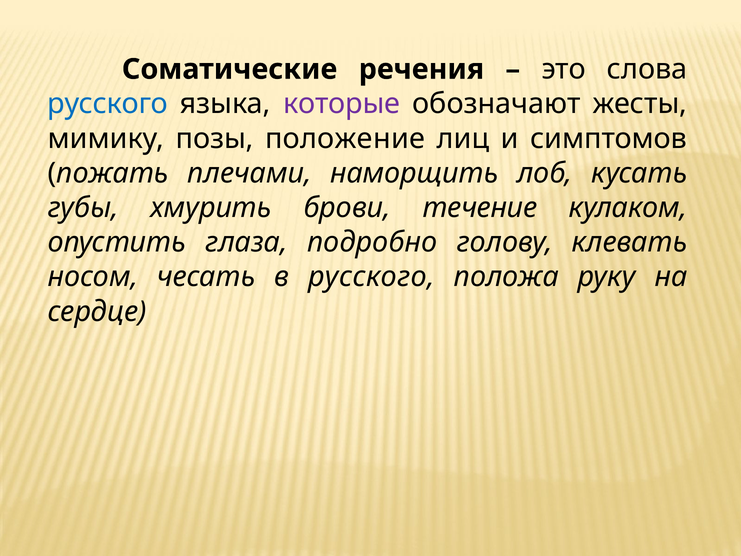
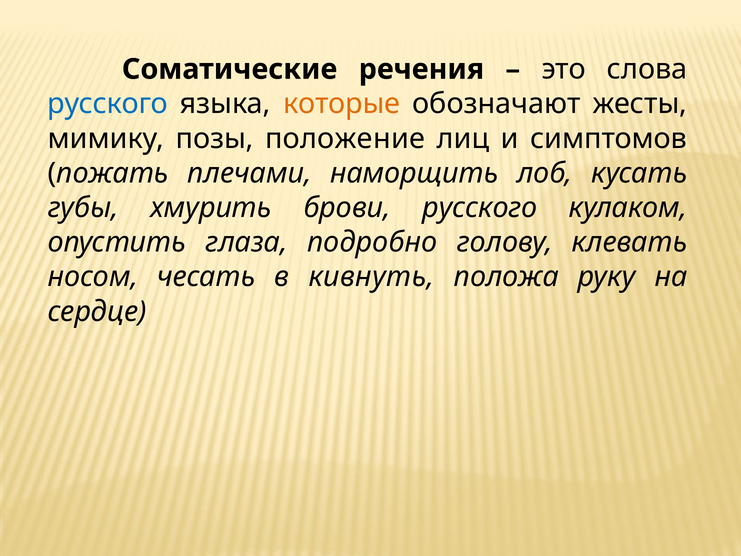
которые colour: purple -> orange
брови течение: течение -> русского
в русского: русского -> кивнуть
